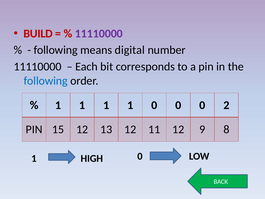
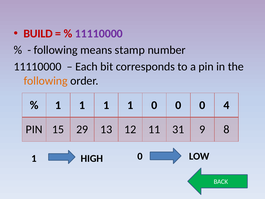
digital: digital -> stamp
following at (46, 81) colour: blue -> orange
2: 2 -> 4
15 12: 12 -> 29
11 12: 12 -> 31
